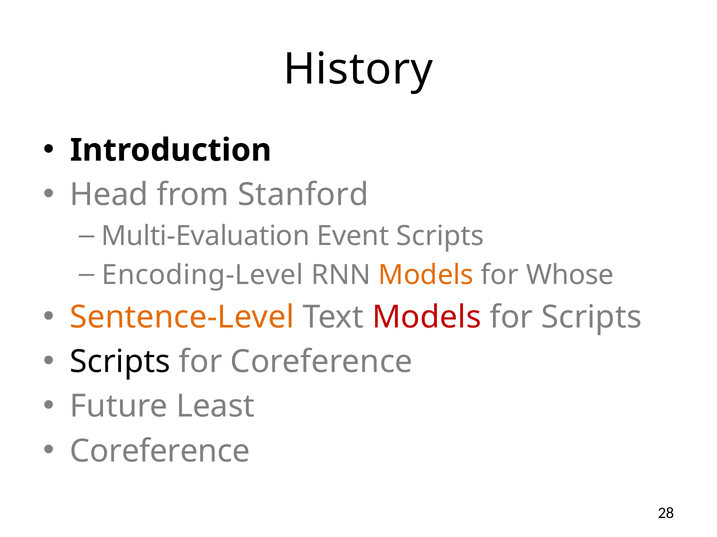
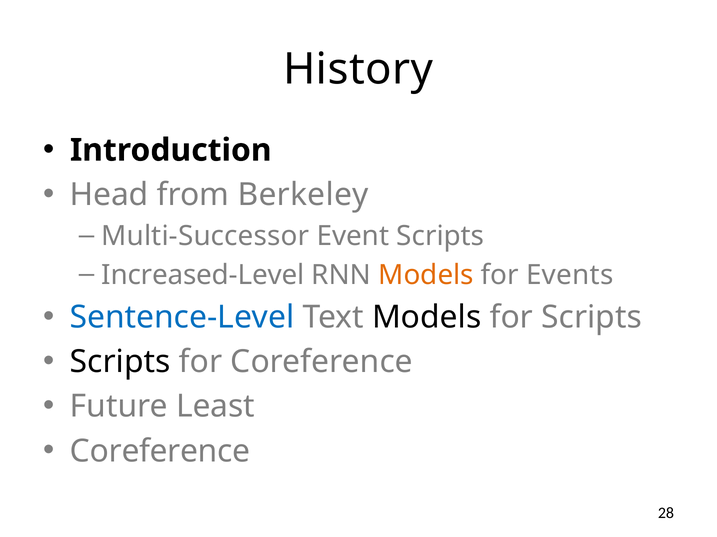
Stanford: Stanford -> Berkeley
Multi-Evaluation: Multi-Evaluation -> Multi-Successor
Encoding-Level: Encoding-Level -> Increased-Level
Whose: Whose -> Events
Sentence-Level colour: orange -> blue
Models at (427, 318) colour: red -> black
